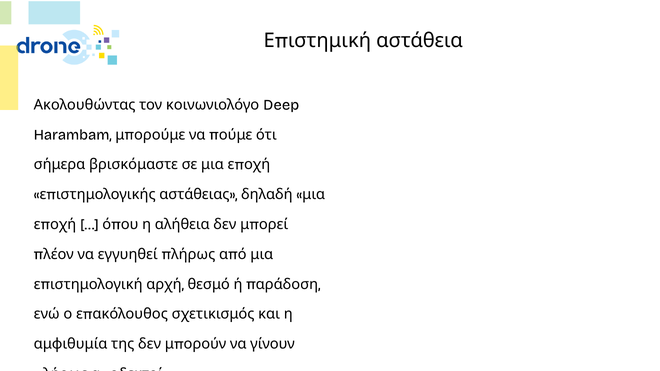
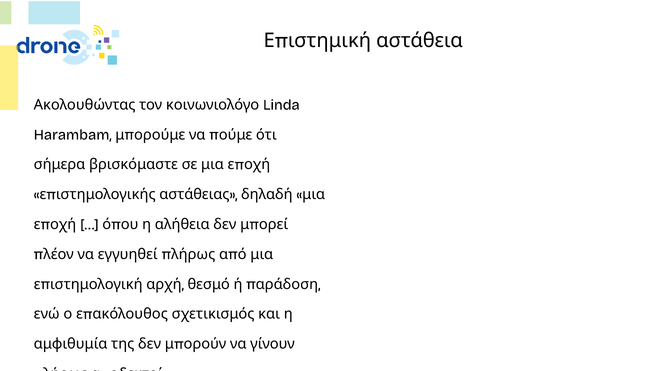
Deep: Deep -> Linda
